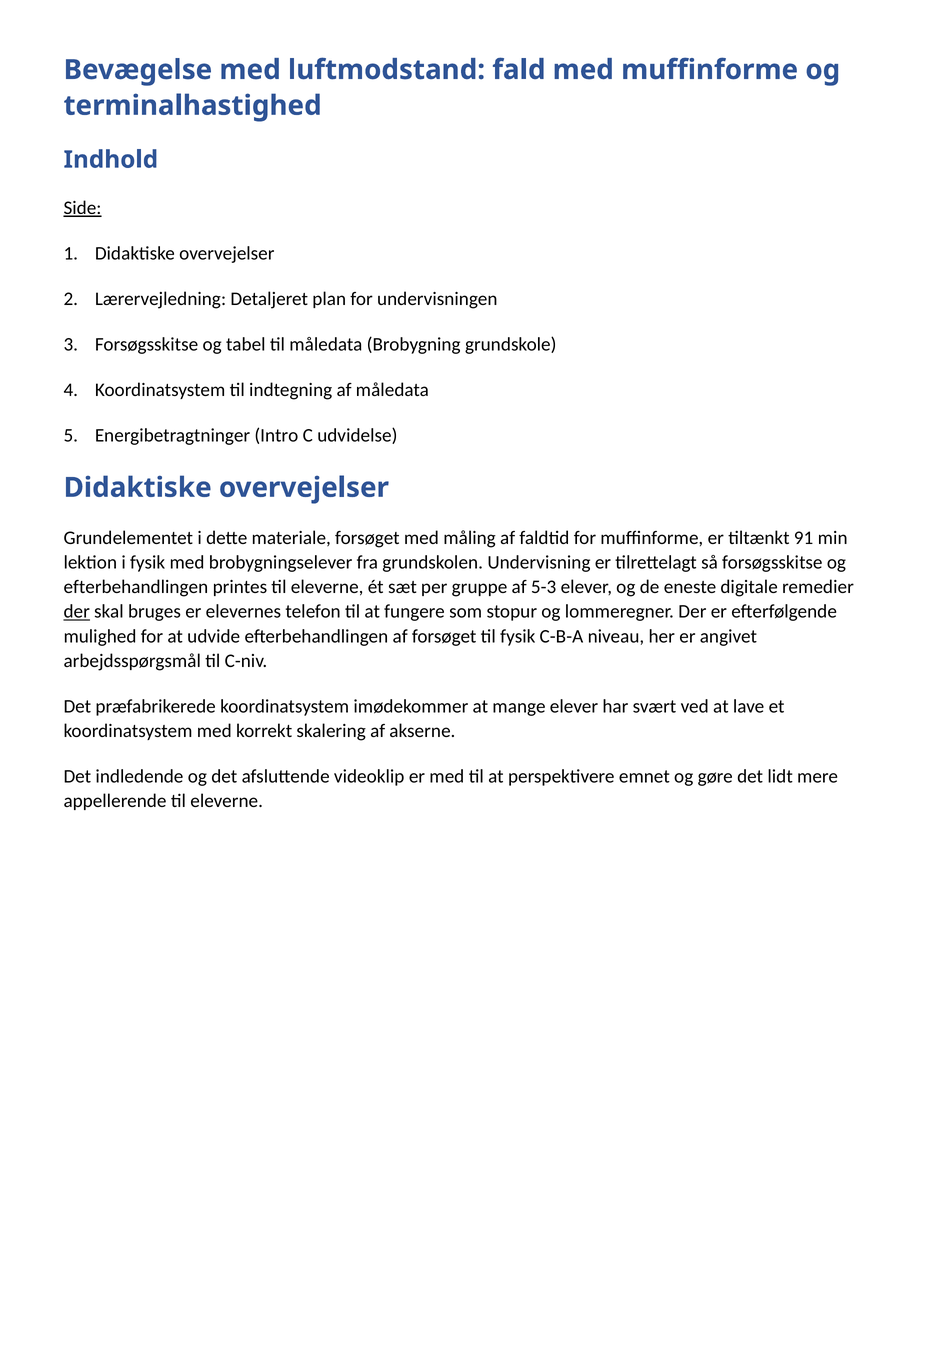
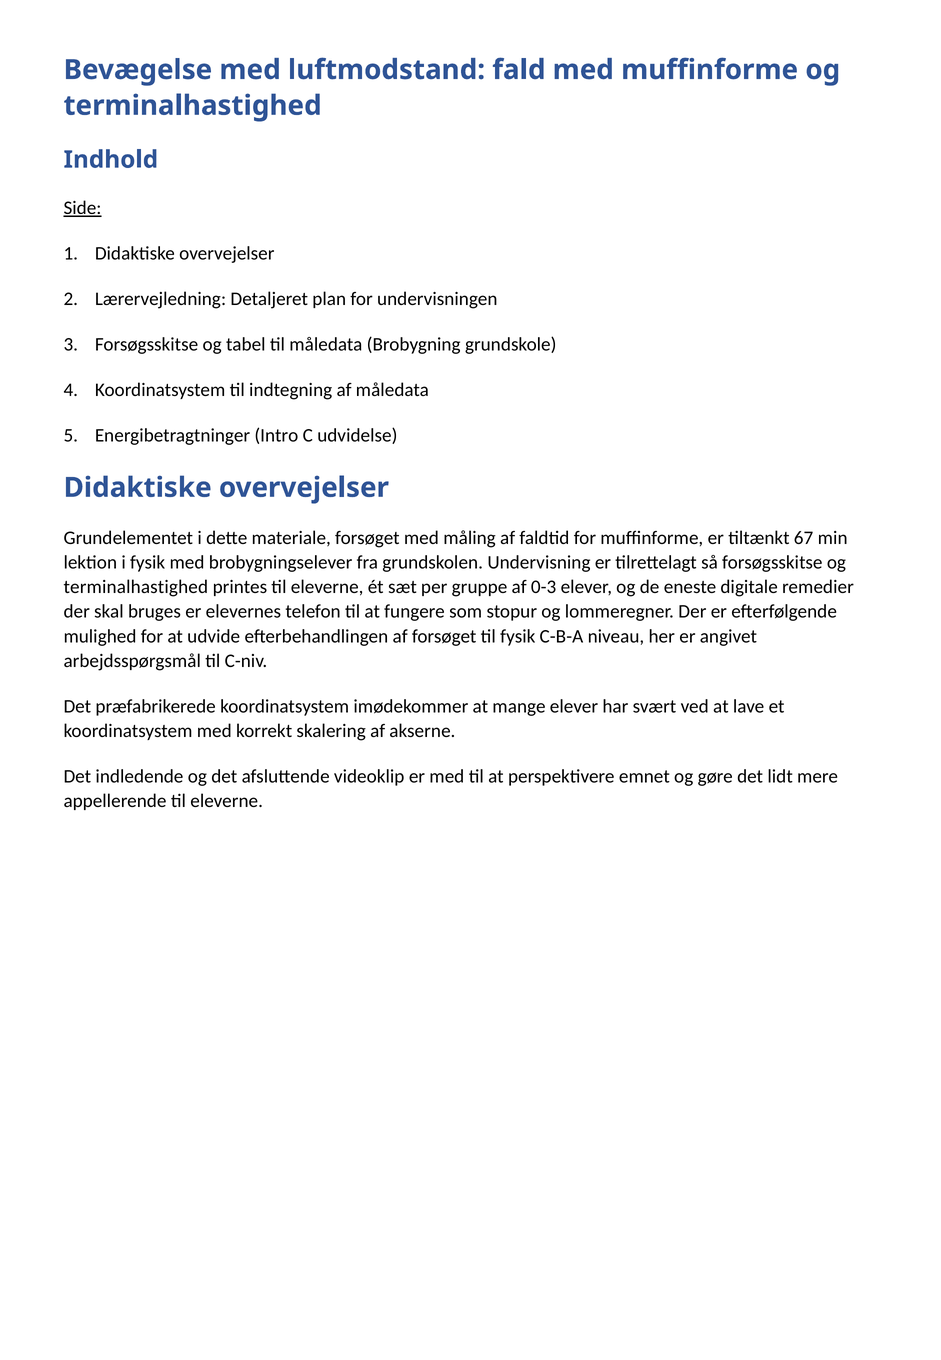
91: 91 -> 67
efterbehandlingen at (136, 587): efterbehandlingen -> terminalhastighed
5-3: 5-3 -> 0-3
der at (77, 611) underline: present -> none
